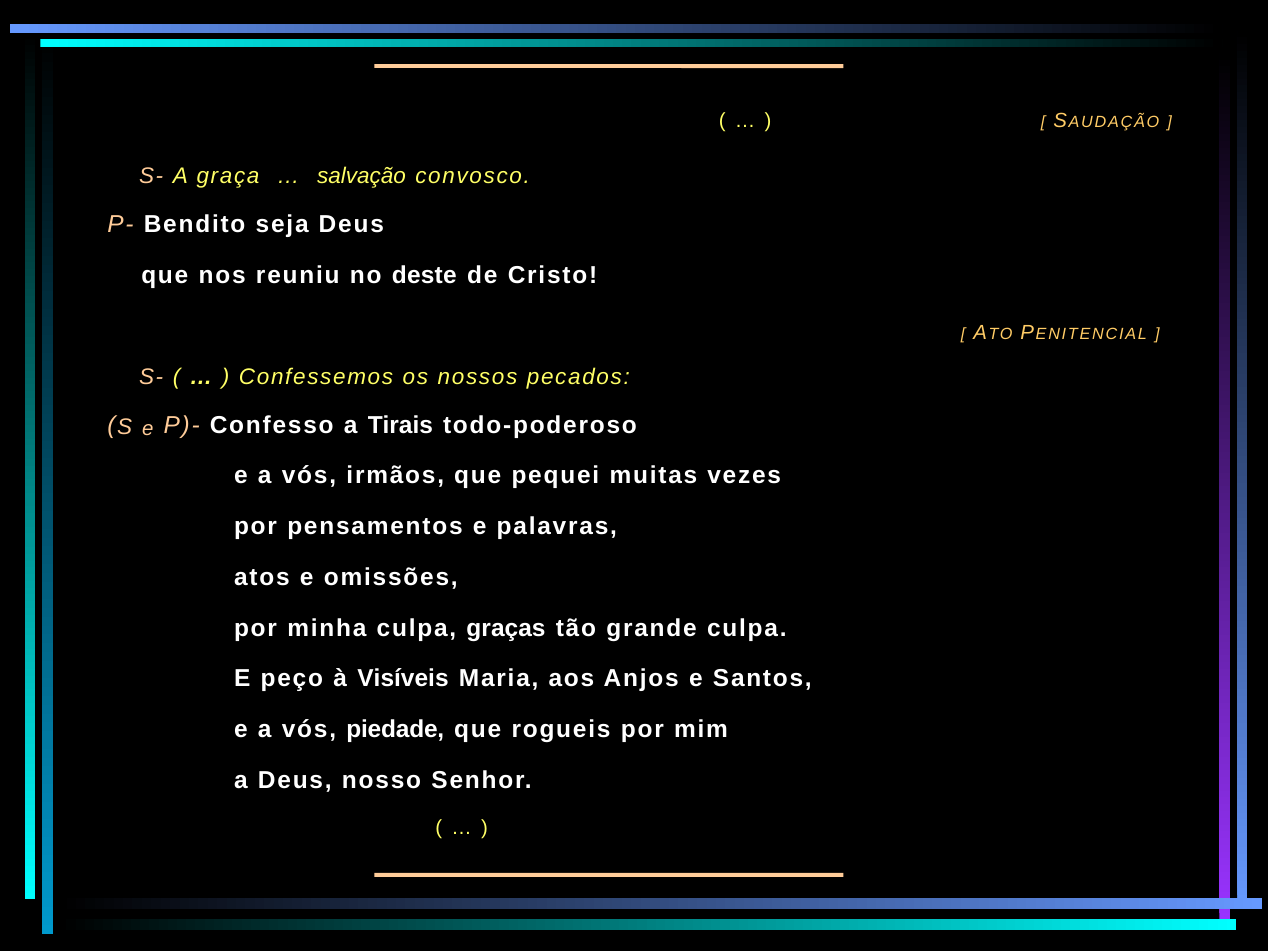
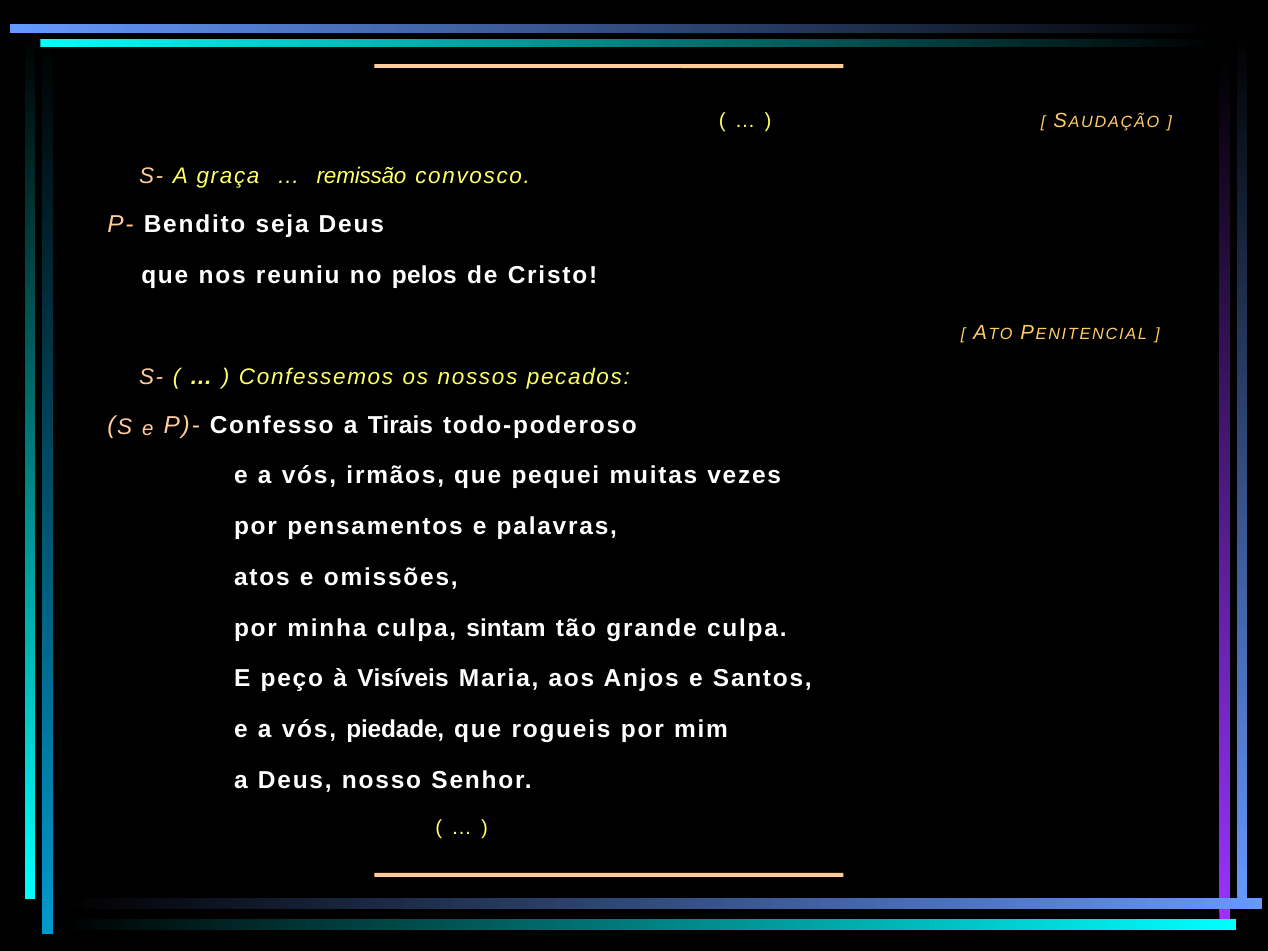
salvação: salvação -> remissão
deste: deste -> pelos
graças: graças -> sintam
